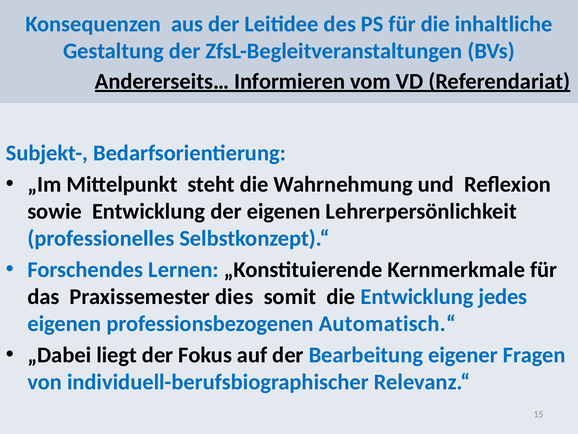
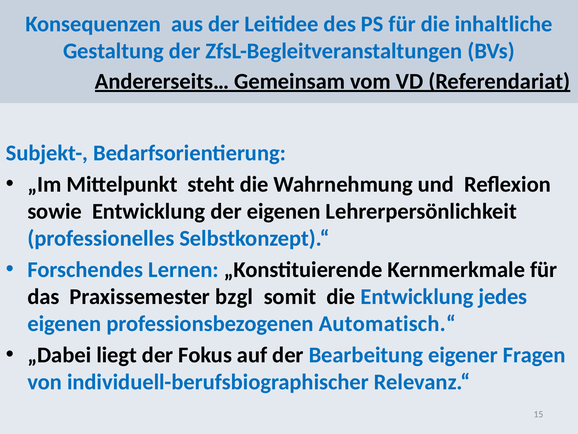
Informieren: Informieren -> Gemeinsam
dies: dies -> bzgl
